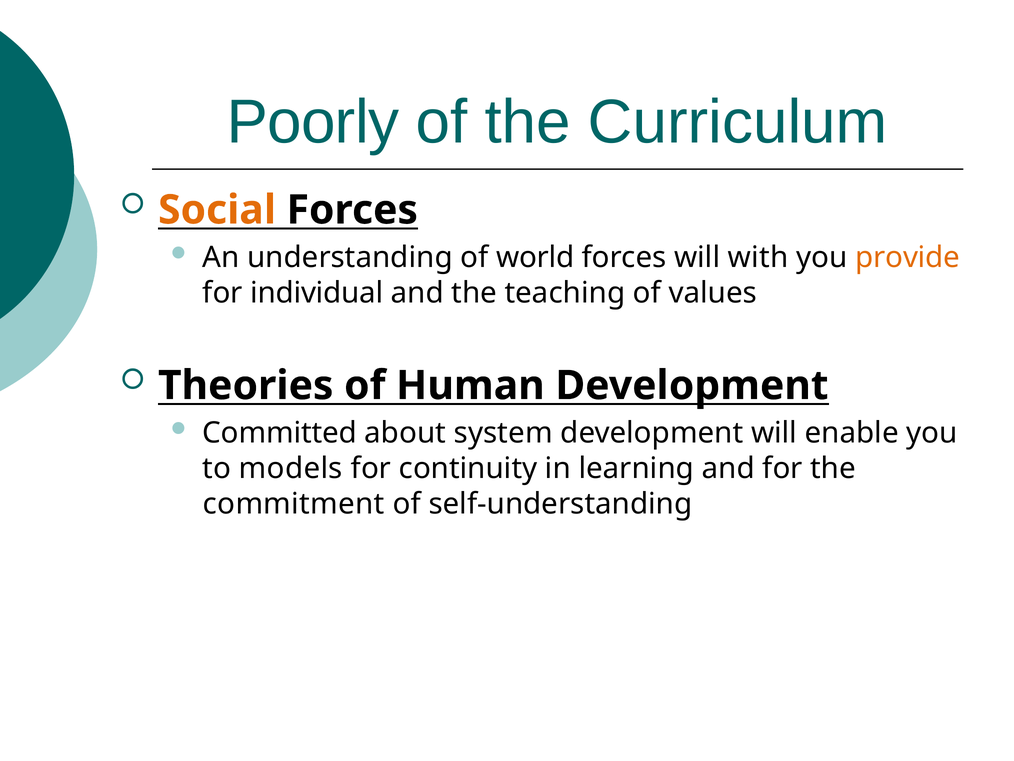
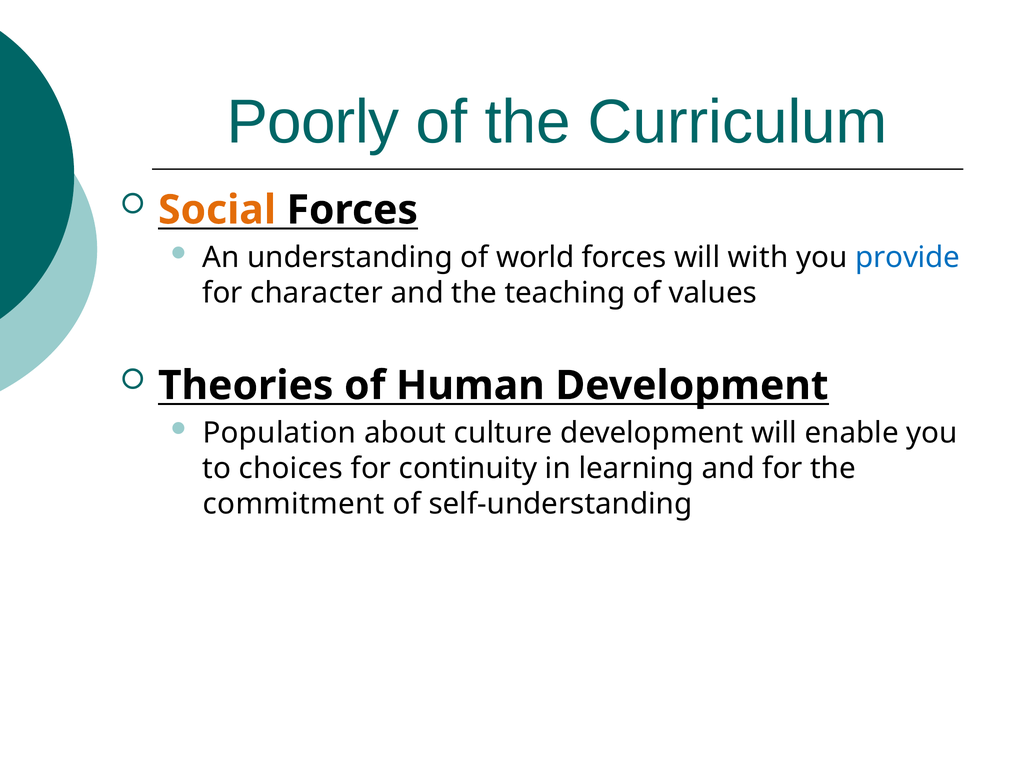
provide colour: orange -> blue
individual: individual -> character
Committed: Committed -> Population
system: system -> culture
models: models -> choices
